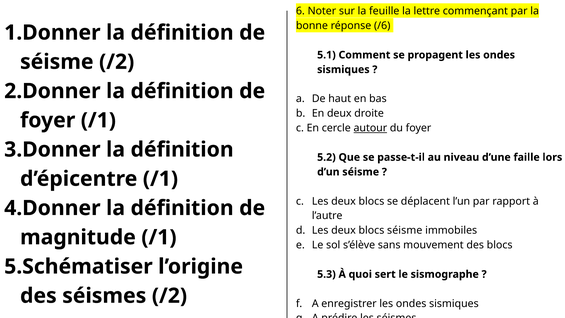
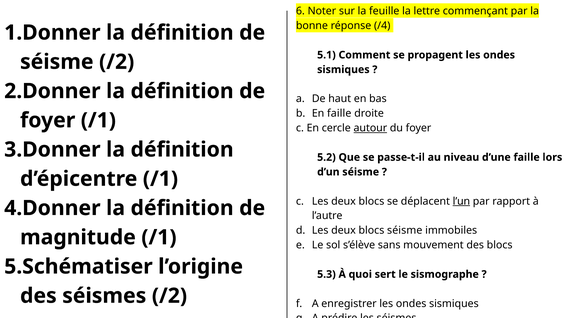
/6: /6 -> /4
En deux: deux -> faille
l’un underline: none -> present
